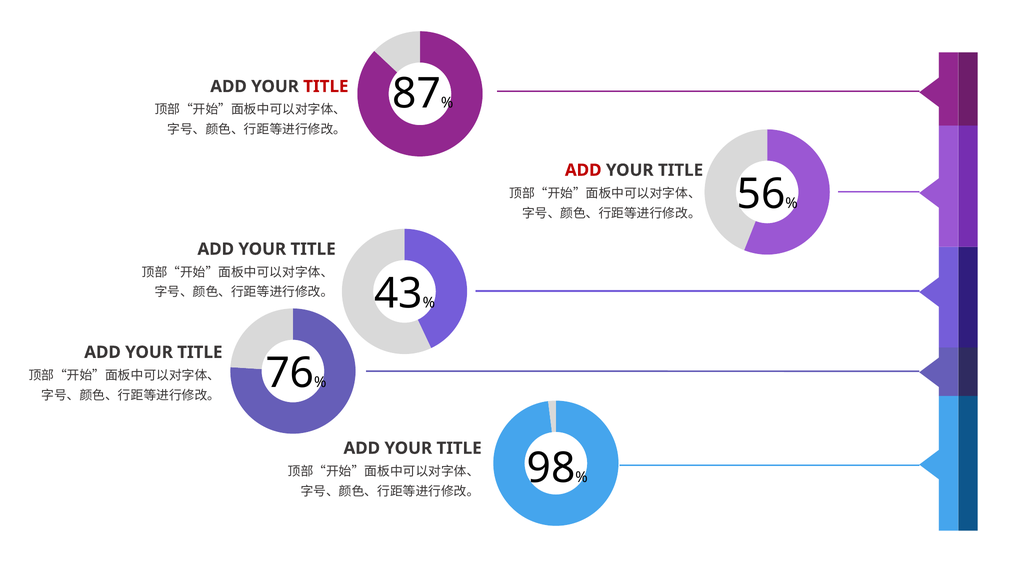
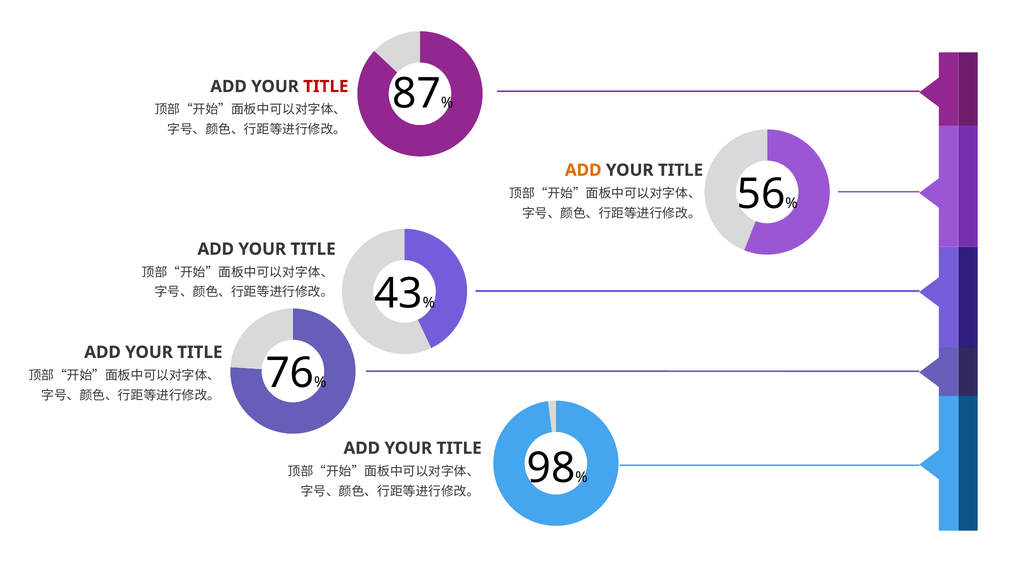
ADD at (583, 170) colour: red -> orange
